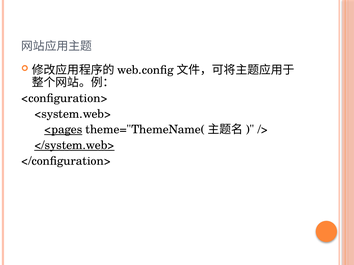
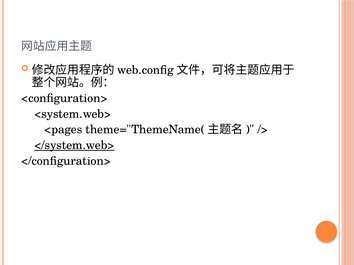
<pages underline: present -> none
